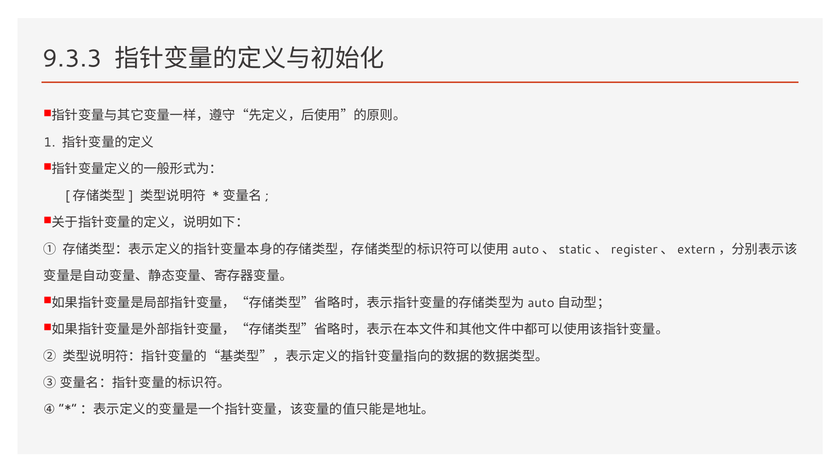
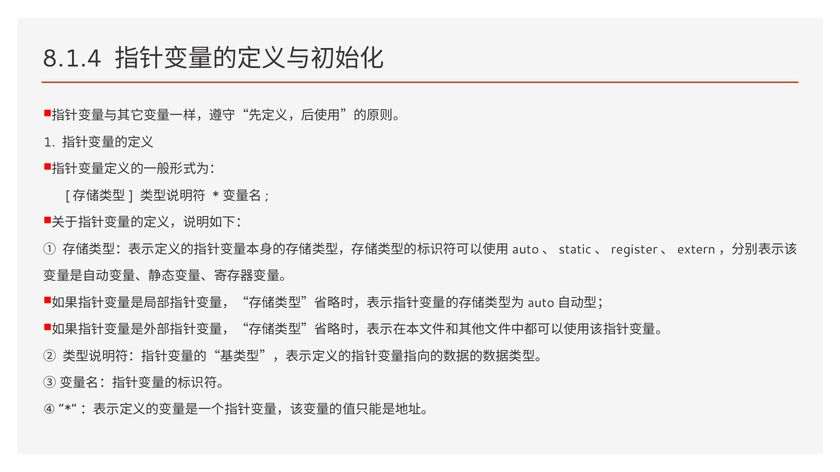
9.3.3: 9.3.3 -> 8.1.4
